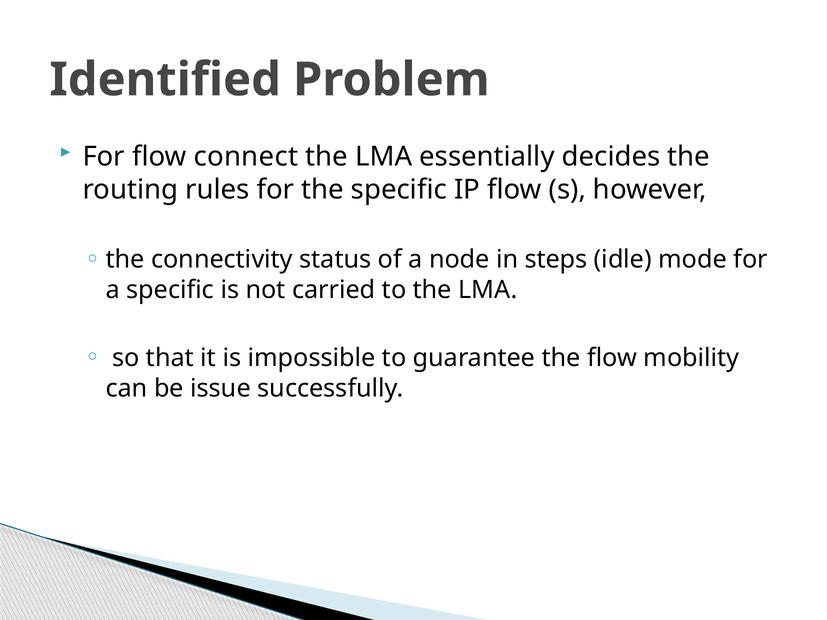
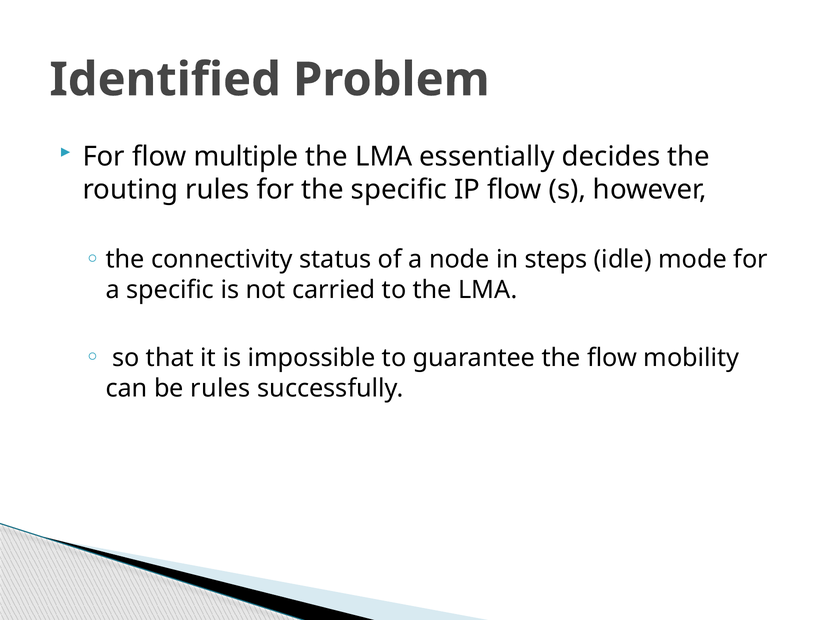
connect: connect -> multiple
be issue: issue -> rules
